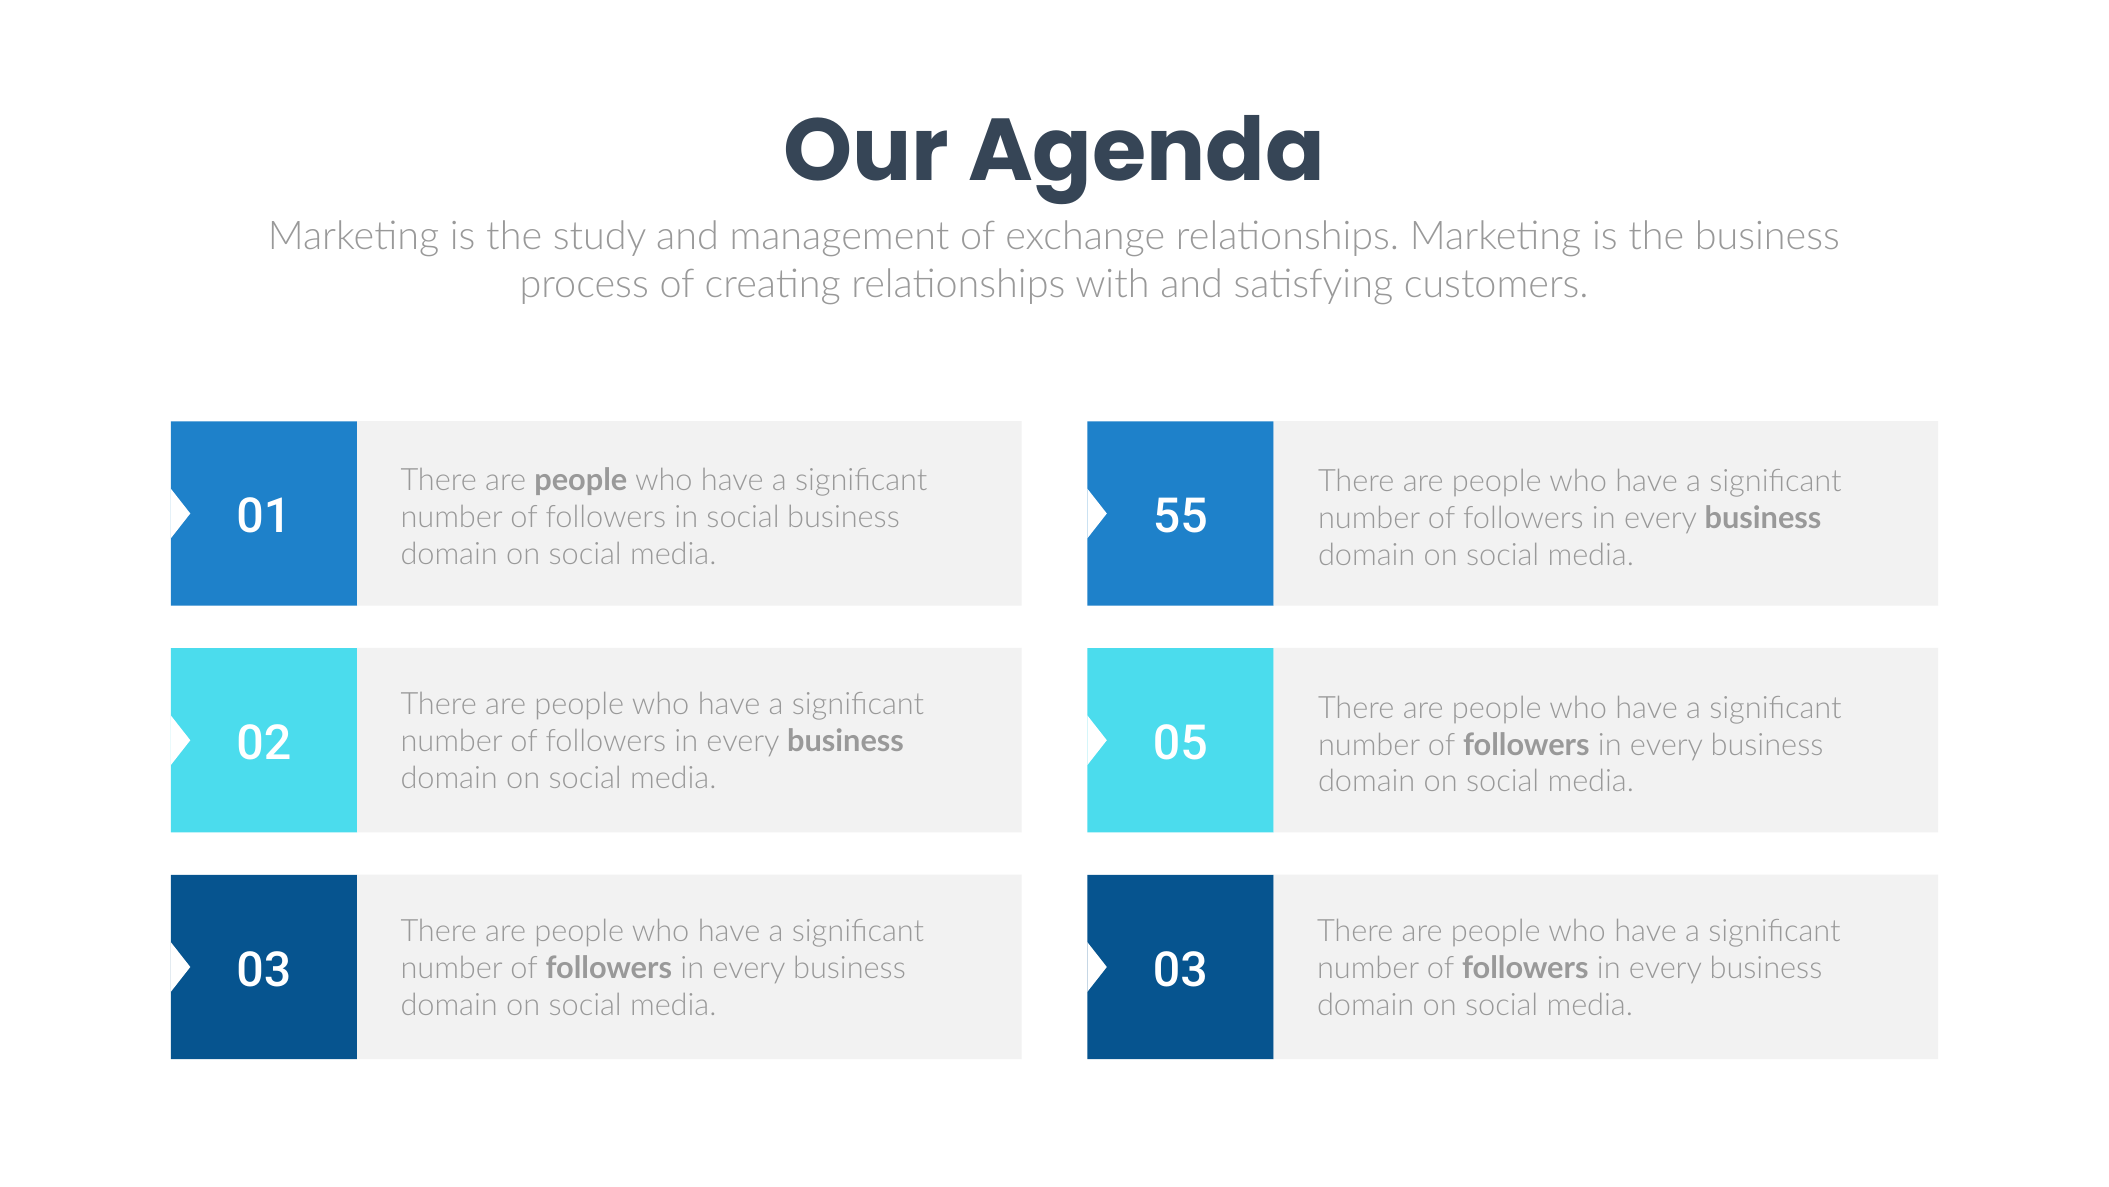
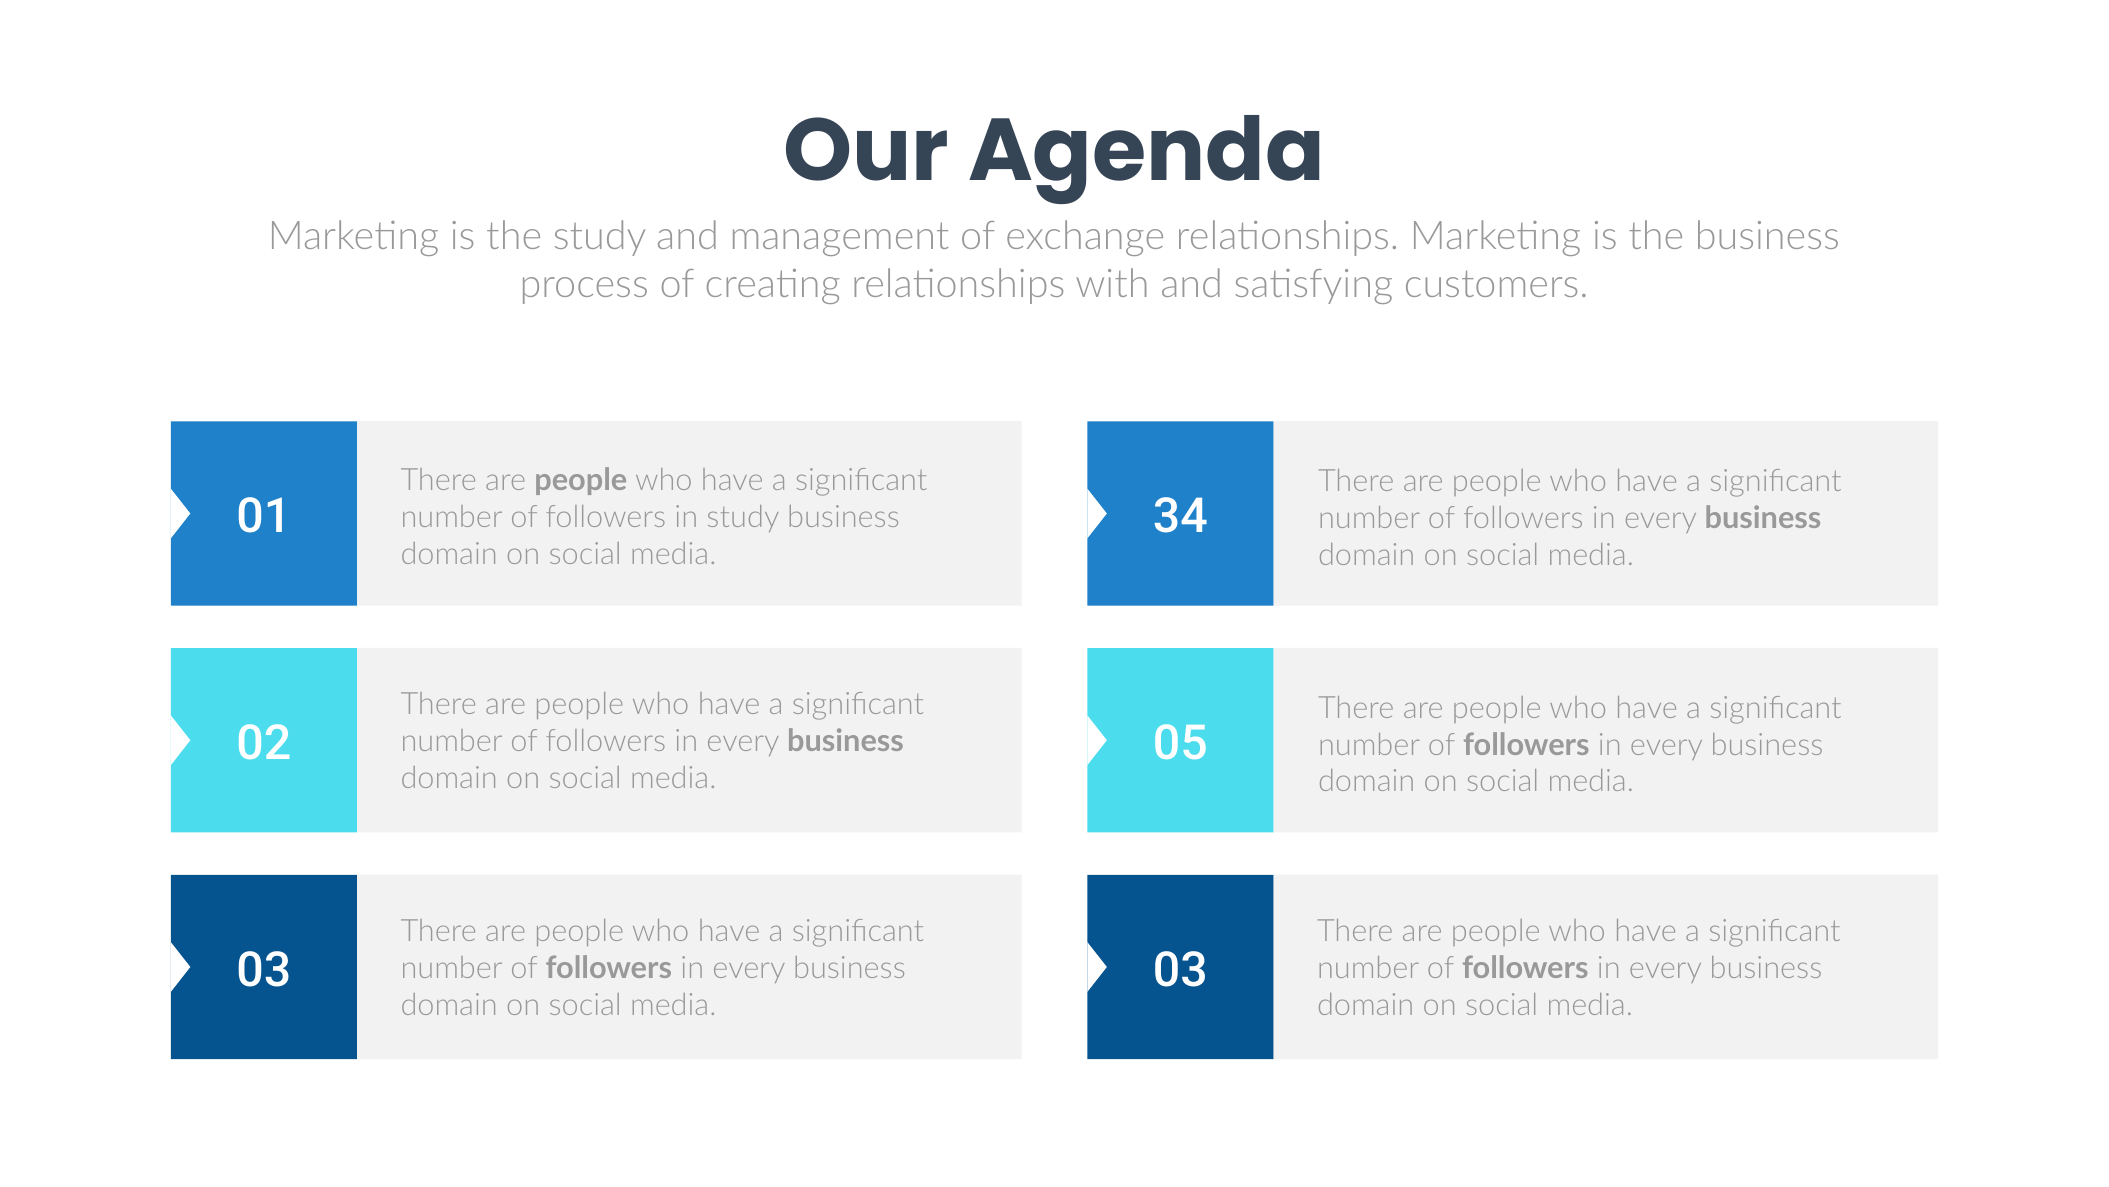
55: 55 -> 34
in social: social -> study
